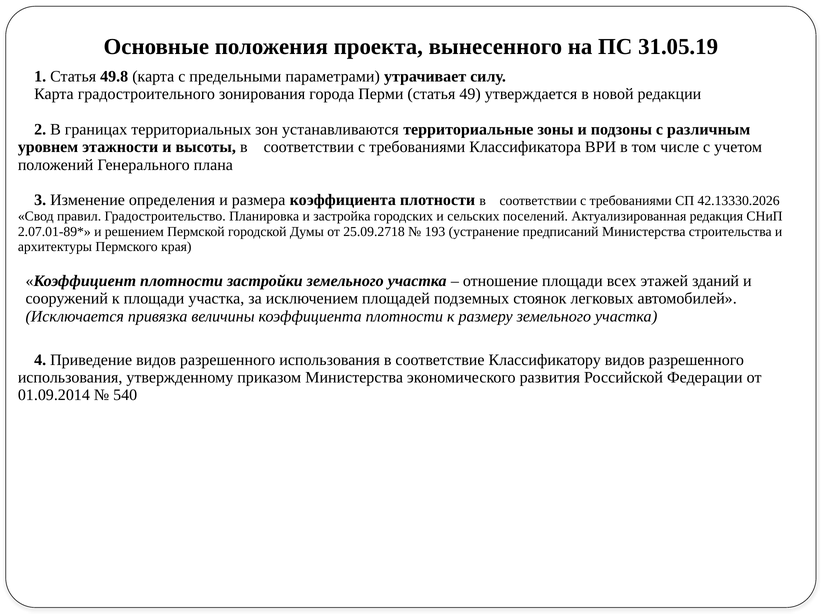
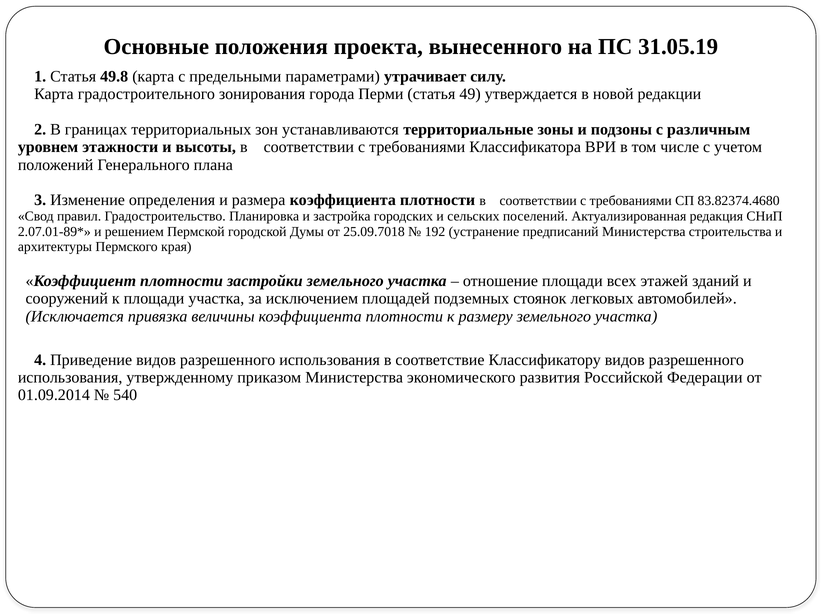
42.13330.2026: 42.13330.2026 -> 83.82374.4680
25.09.2718: 25.09.2718 -> 25.09.7018
193: 193 -> 192
